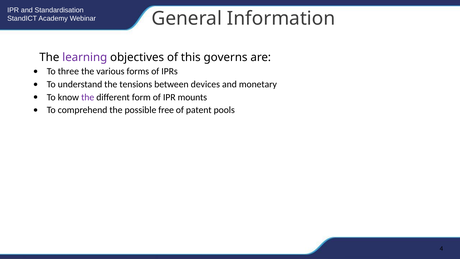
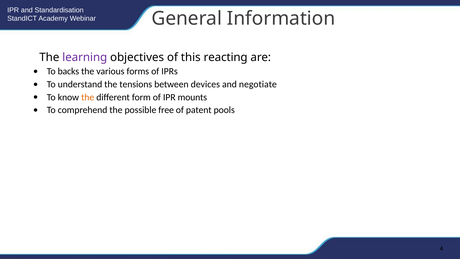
governs: governs -> reacting
three: three -> backs
monetary: monetary -> negotiate
the at (88, 97) colour: purple -> orange
